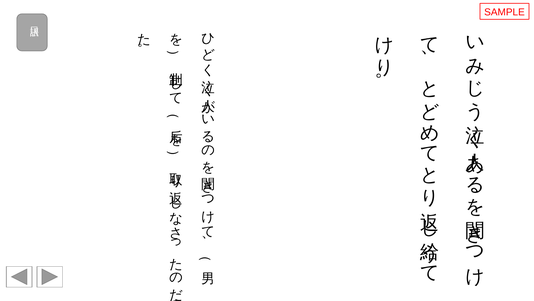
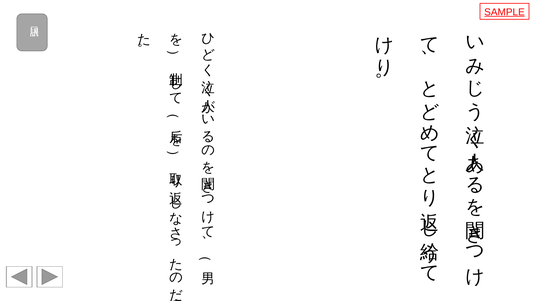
SAMPLE underline: none -> present
